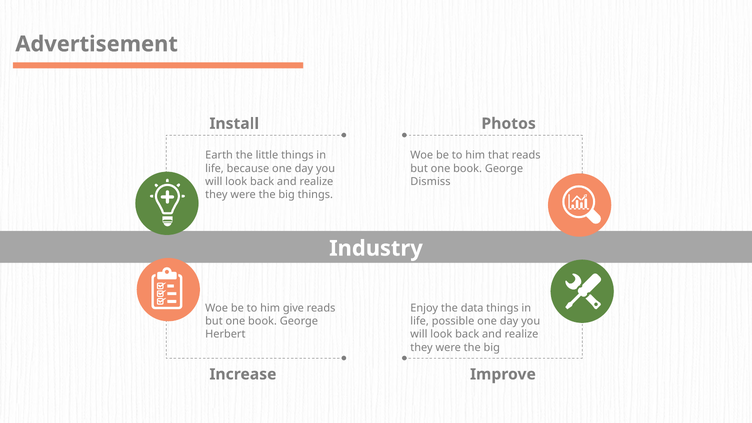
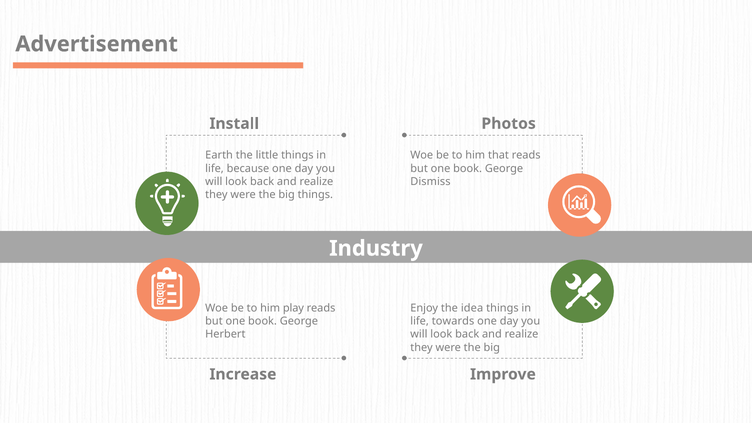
give: give -> play
data: data -> idea
possible: possible -> towards
